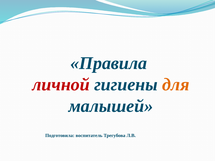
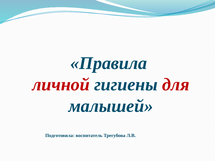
для colour: orange -> red
